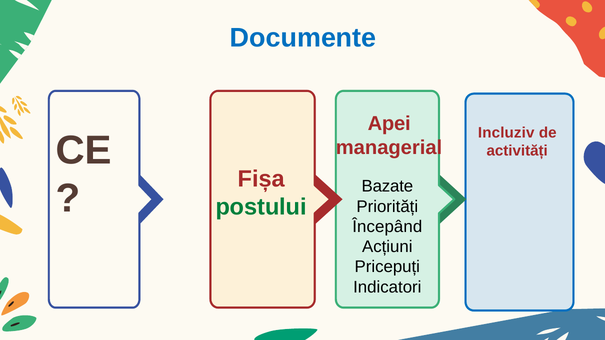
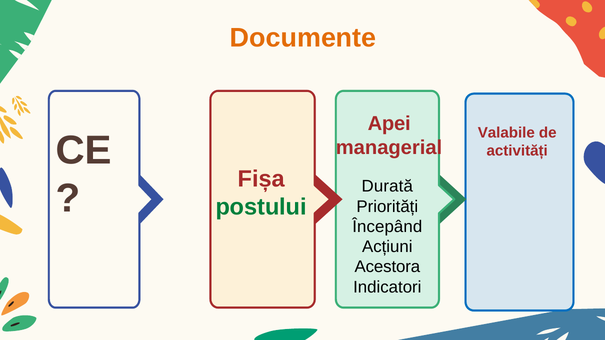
Documente colour: blue -> orange
Incluziv: Incluziv -> Valabile
Bazate: Bazate -> Durată
Pricepuți: Pricepuți -> Acestora
